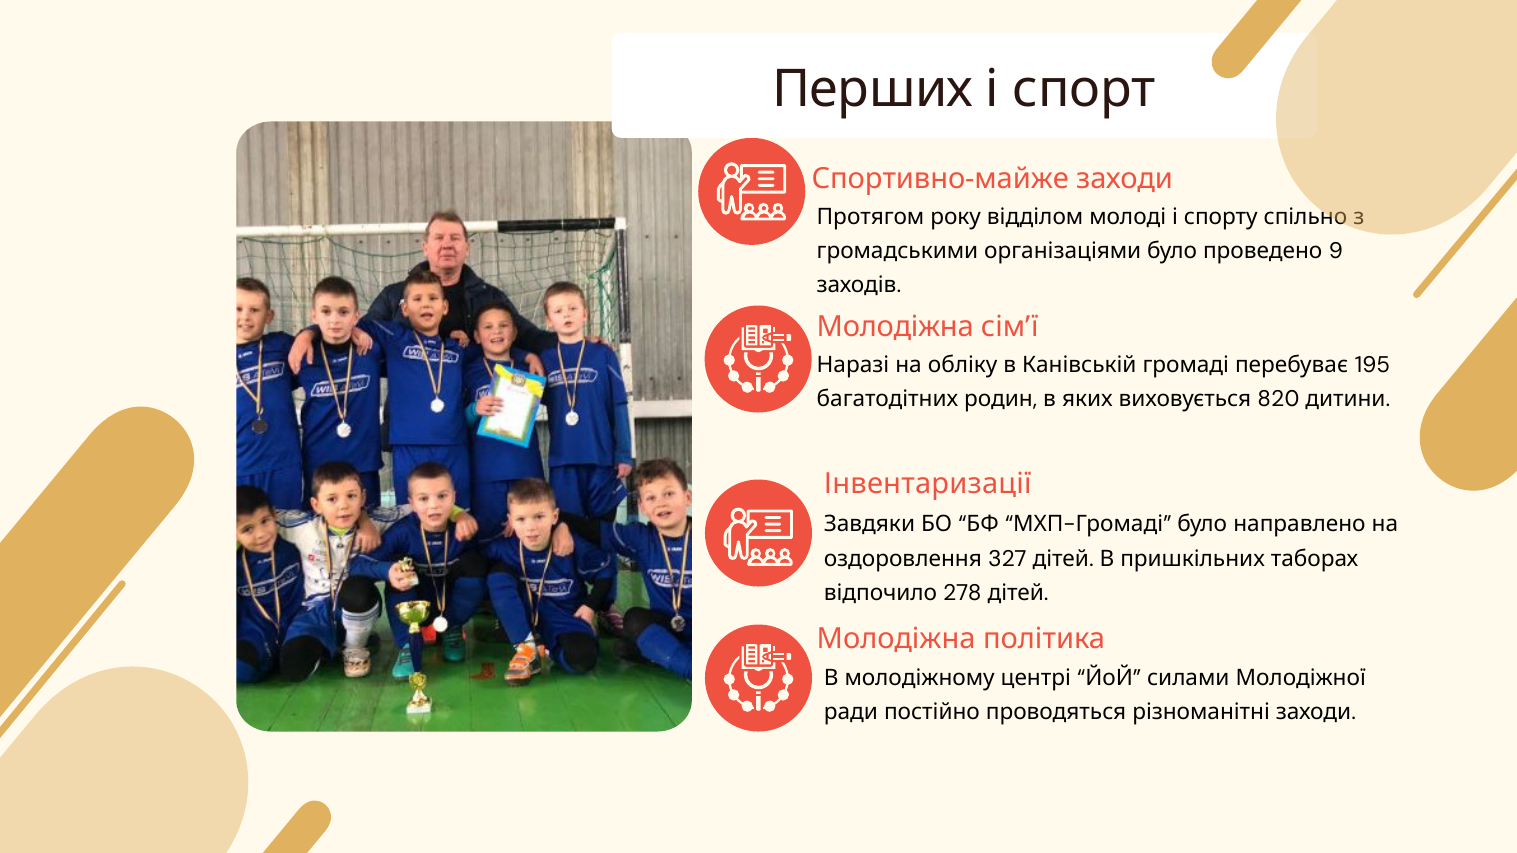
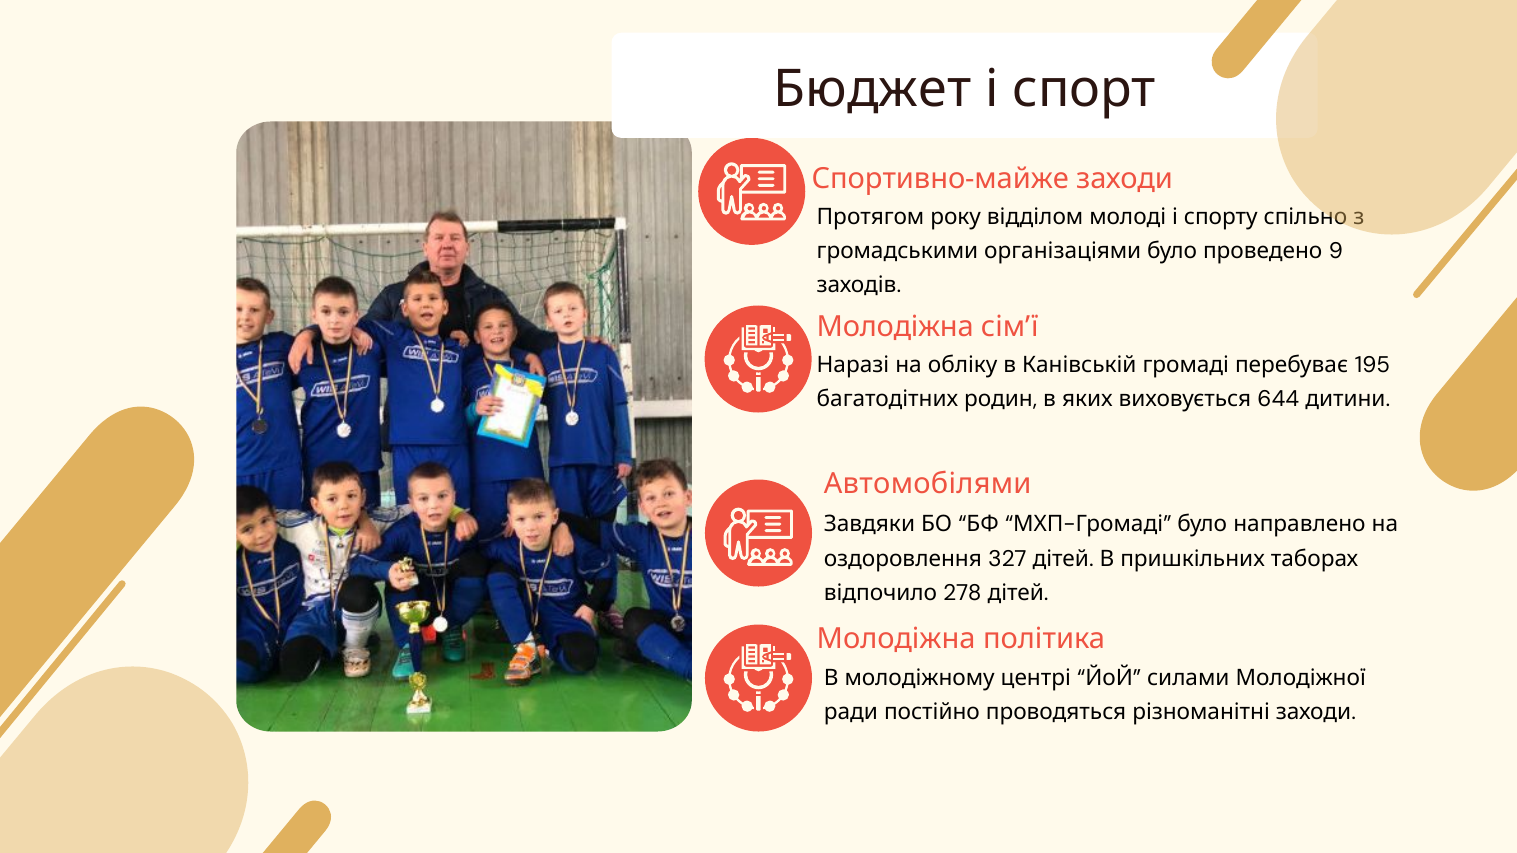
Перших: Перших -> Бюджет
820: 820 -> 644
Інвентаризації: Інвентаризації -> Автомобілями
